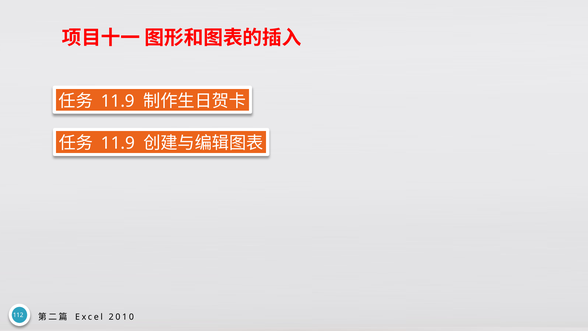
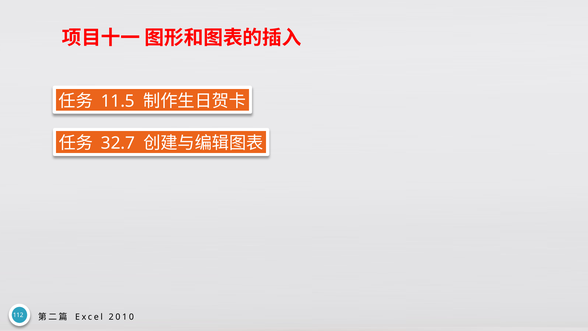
11.9 at (118, 101): 11.9 -> 11.5
11.9 at (118, 143): 11.9 -> 32.7
